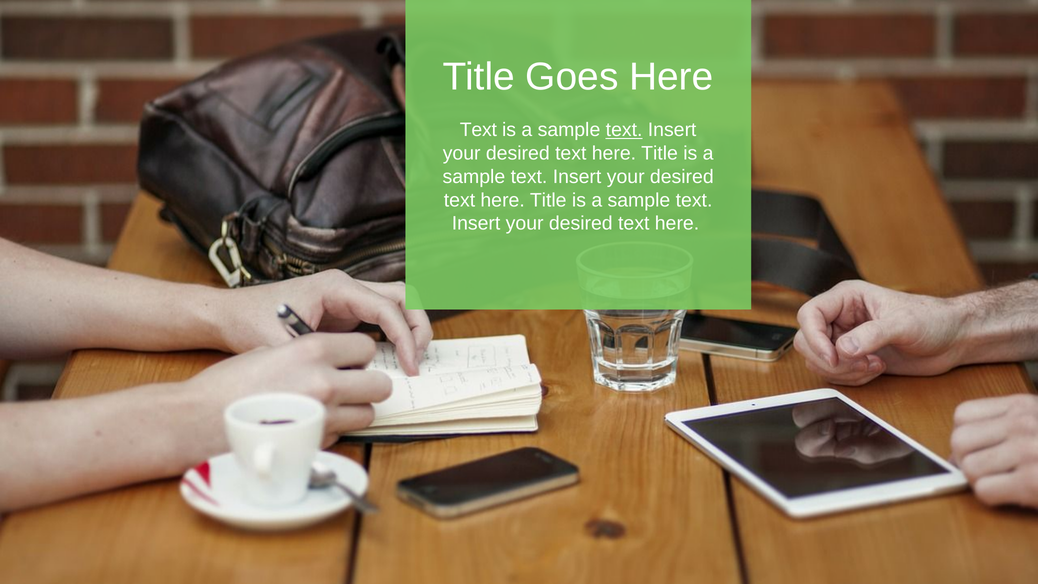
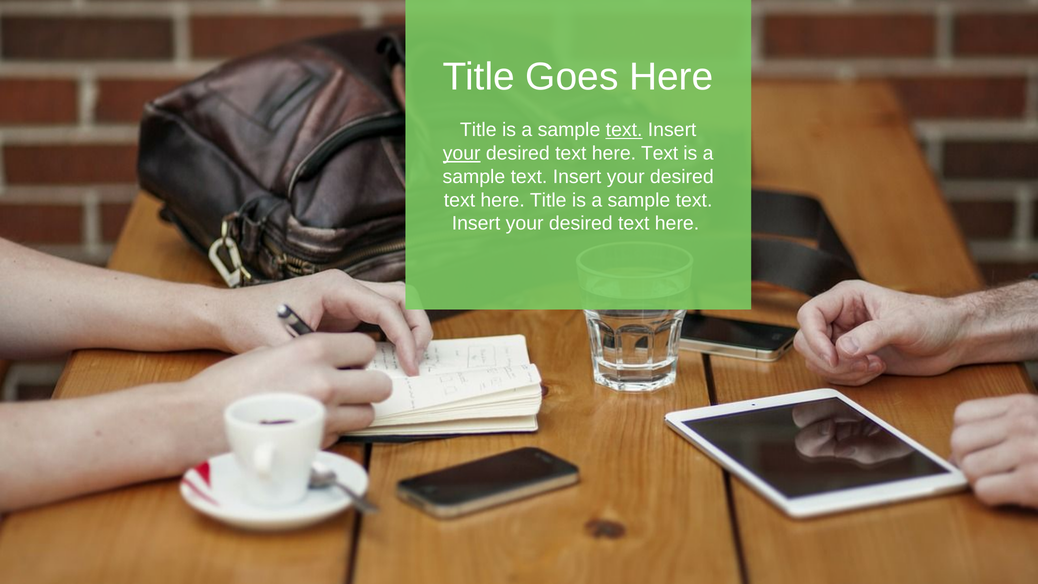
Text at (478, 130): Text -> Title
your at (462, 153) underline: none -> present
Title at (660, 153): Title -> Text
